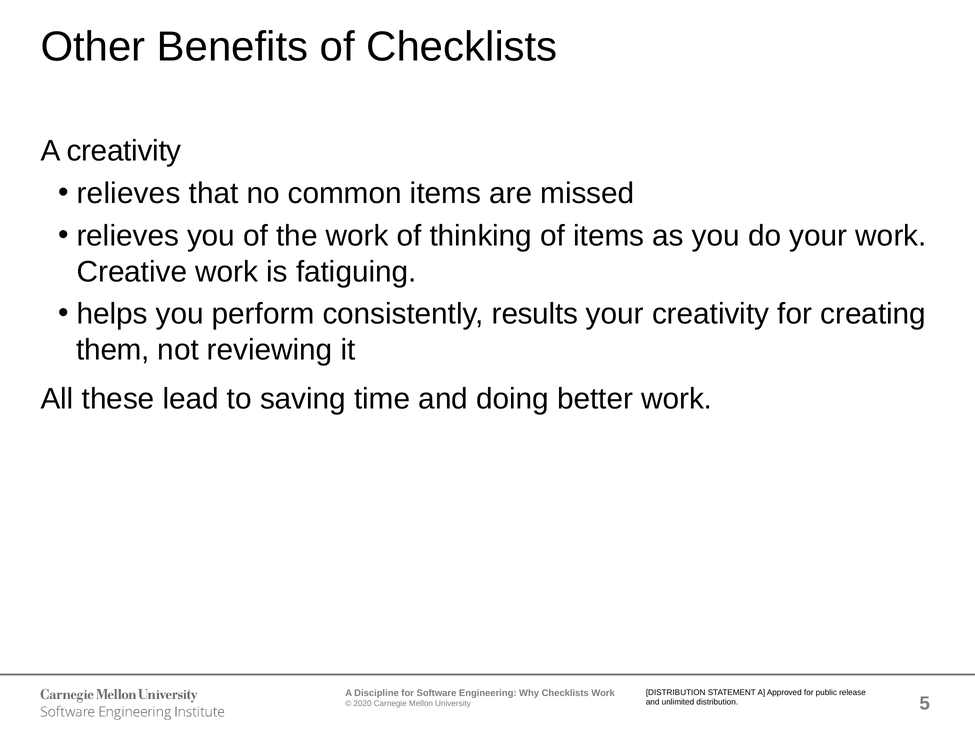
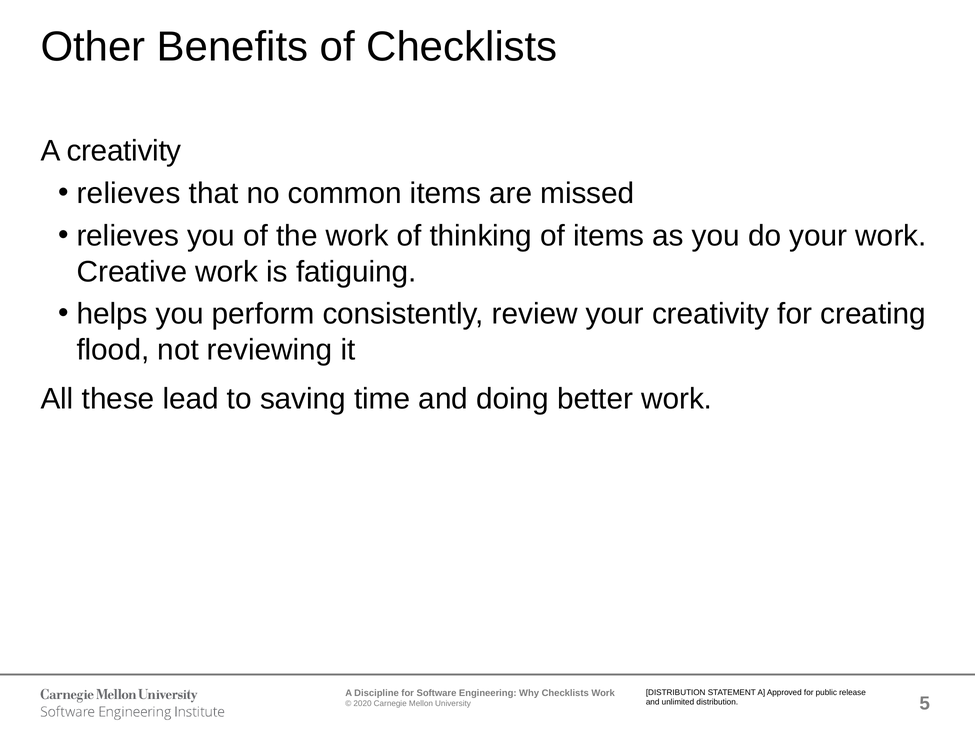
results: results -> review
them: them -> flood
